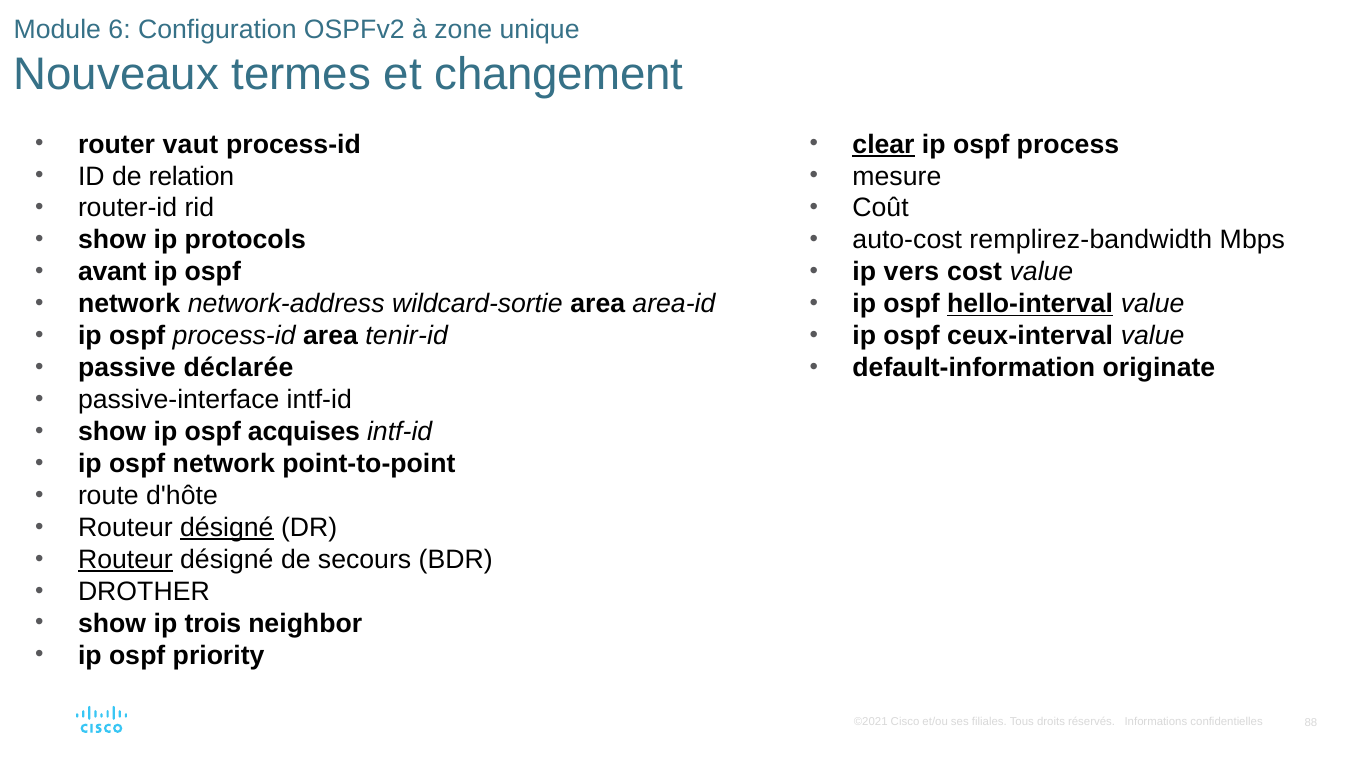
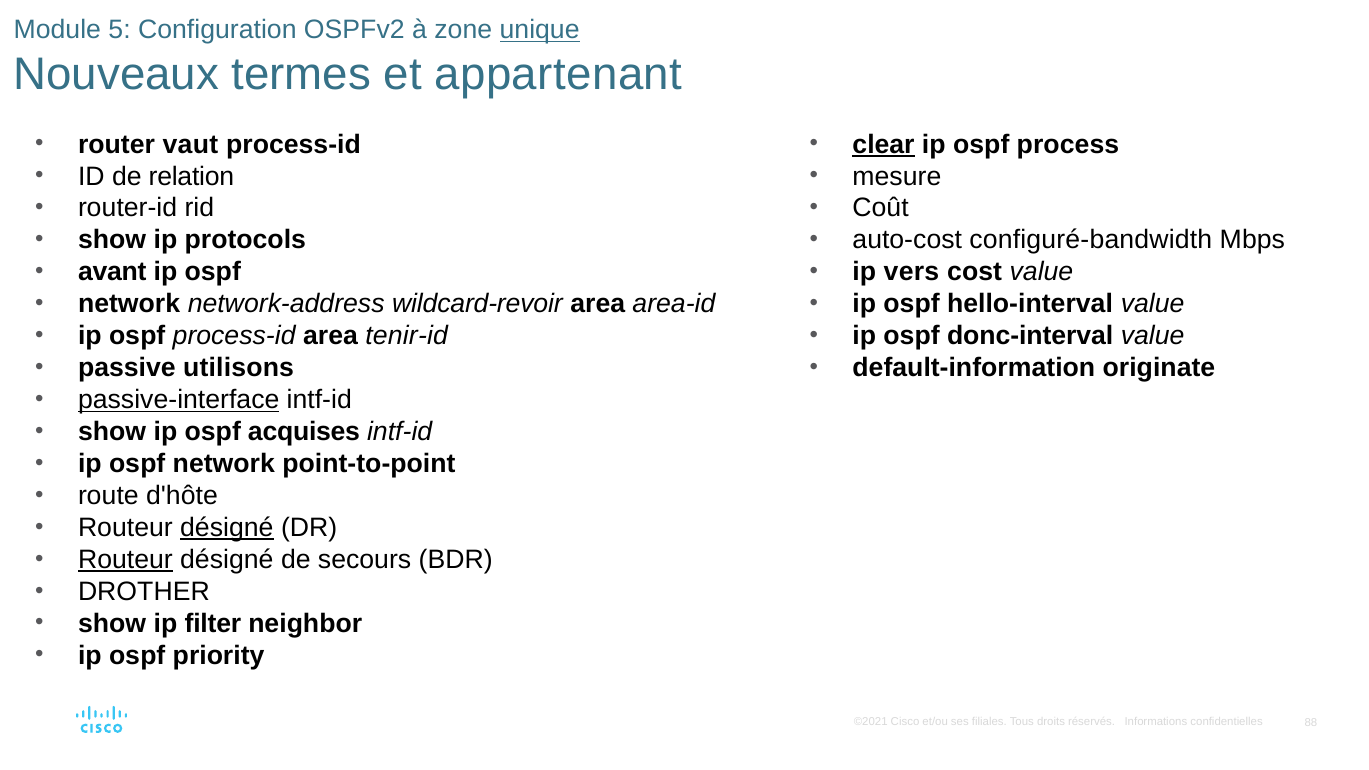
6: 6 -> 5
unique underline: none -> present
changement: changement -> appartenant
remplirez-bandwidth: remplirez-bandwidth -> configuré-bandwidth
wildcard-sortie: wildcard-sortie -> wildcard-revoir
hello-interval underline: present -> none
ceux-interval: ceux-interval -> donc-interval
déclarée: déclarée -> utilisons
passive-interface underline: none -> present
trois: trois -> filter
